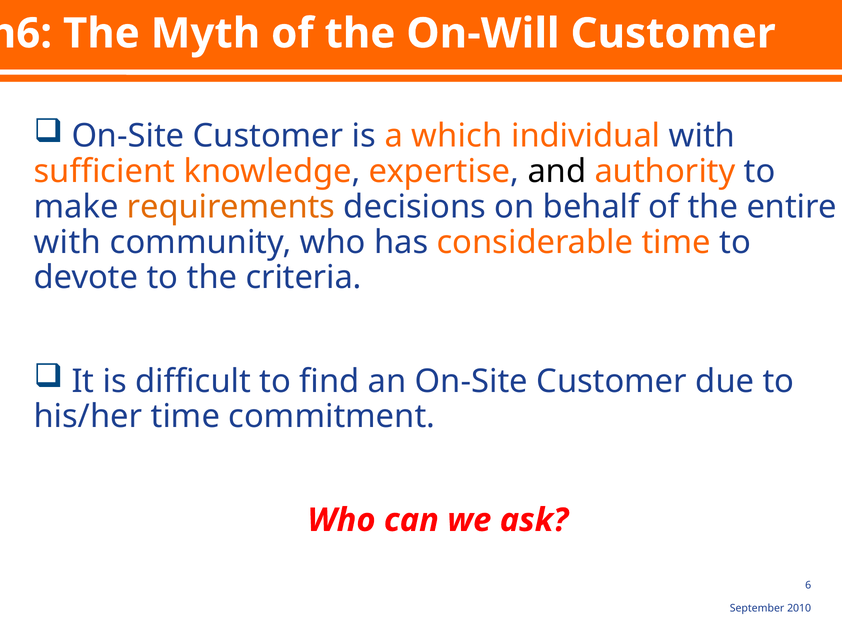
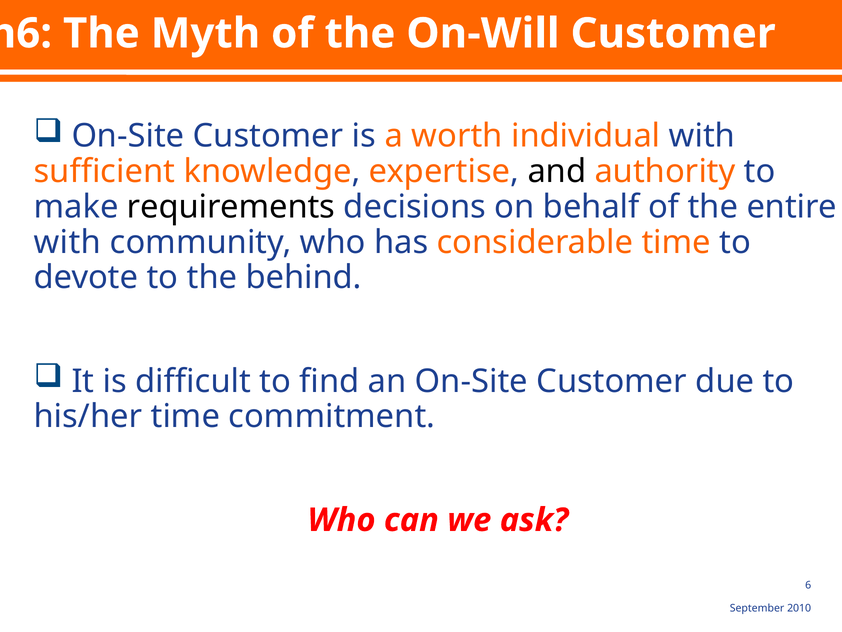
which: which -> worth
requirements colour: orange -> black
criteria: criteria -> behind
